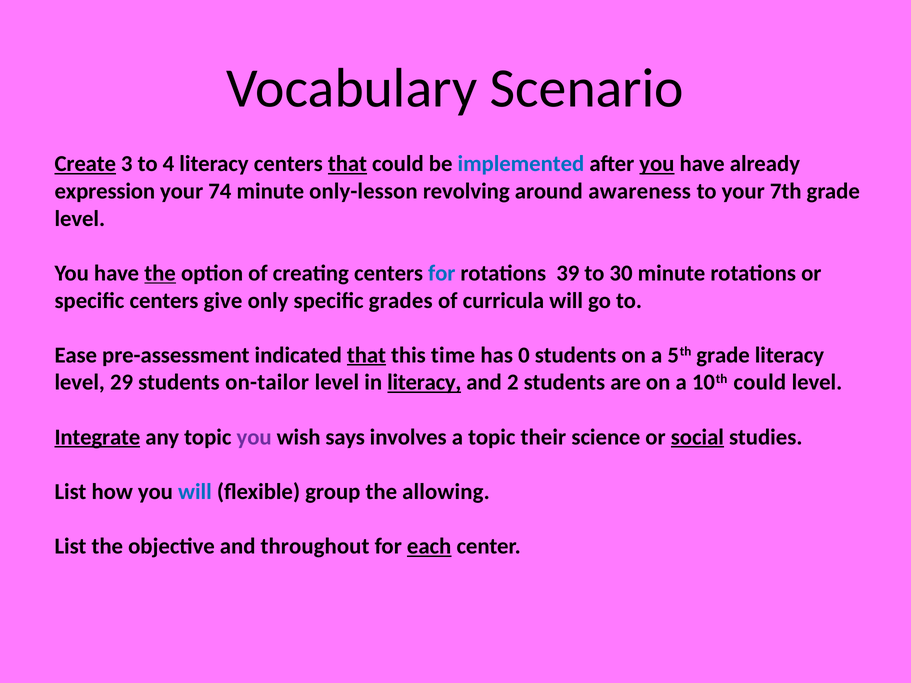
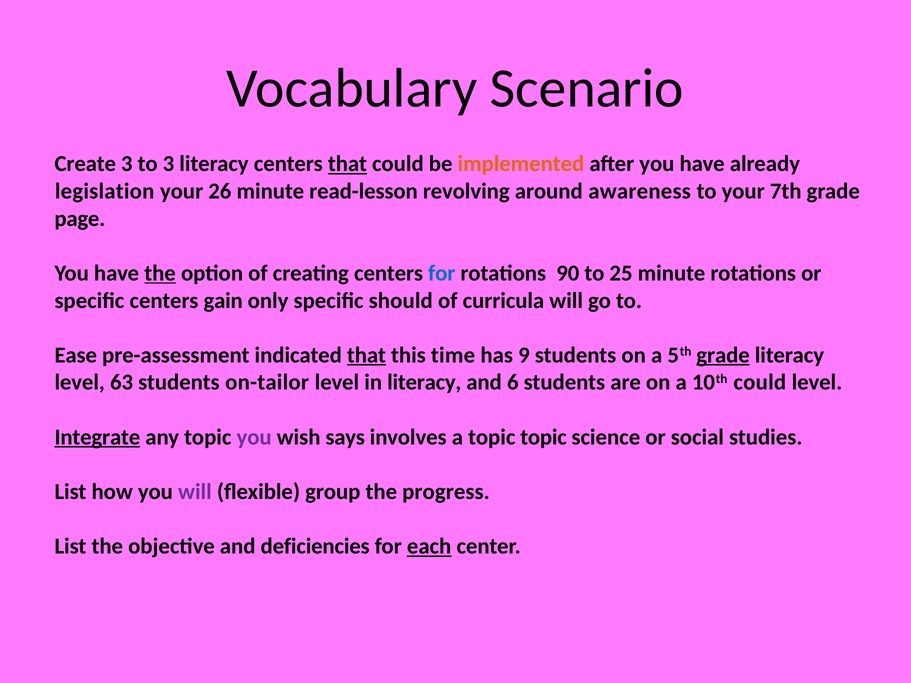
Create underline: present -> none
to 4: 4 -> 3
implemented colour: blue -> orange
you at (657, 164) underline: present -> none
expression: expression -> legislation
74: 74 -> 26
only-lesson: only-lesson -> read-lesson
level at (80, 219): level -> page
39: 39 -> 90
30: 30 -> 25
give: give -> gain
grades: grades -> should
0: 0 -> 9
grade at (723, 355) underline: none -> present
29: 29 -> 63
literacy at (424, 383) underline: present -> none
2: 2 -> 6
topic their: their -> topic
social underline: present -> none
will at (195, 492) colour: blue -> purple
allowing: allowing -> progress
throughout: throughout -> deficiencies
